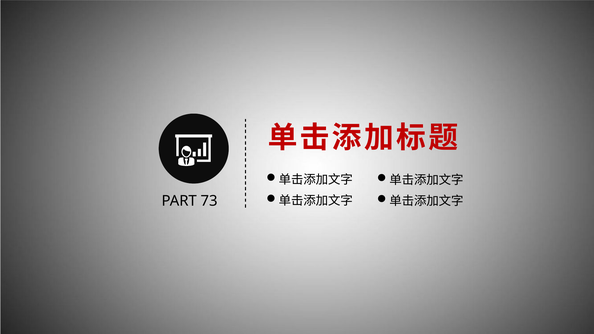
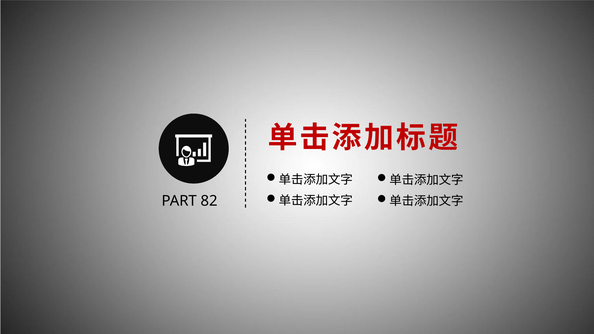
73: 73 -> 82
